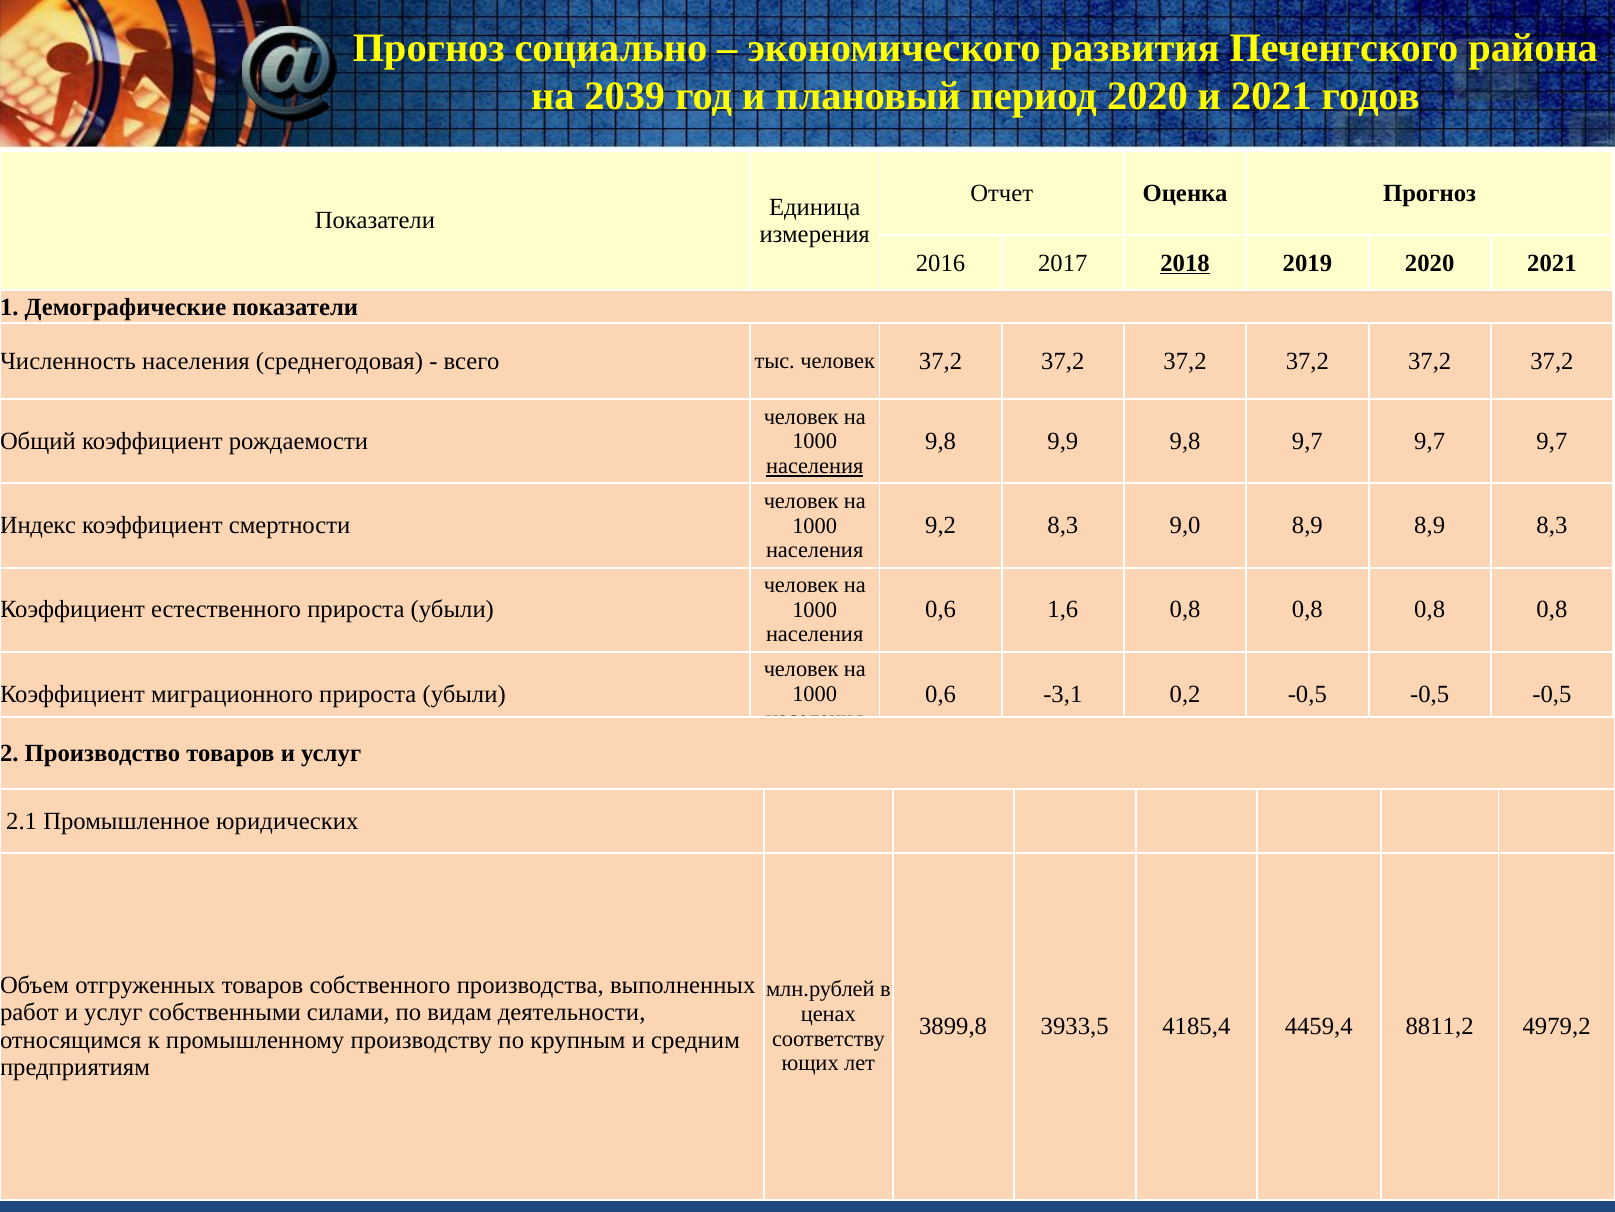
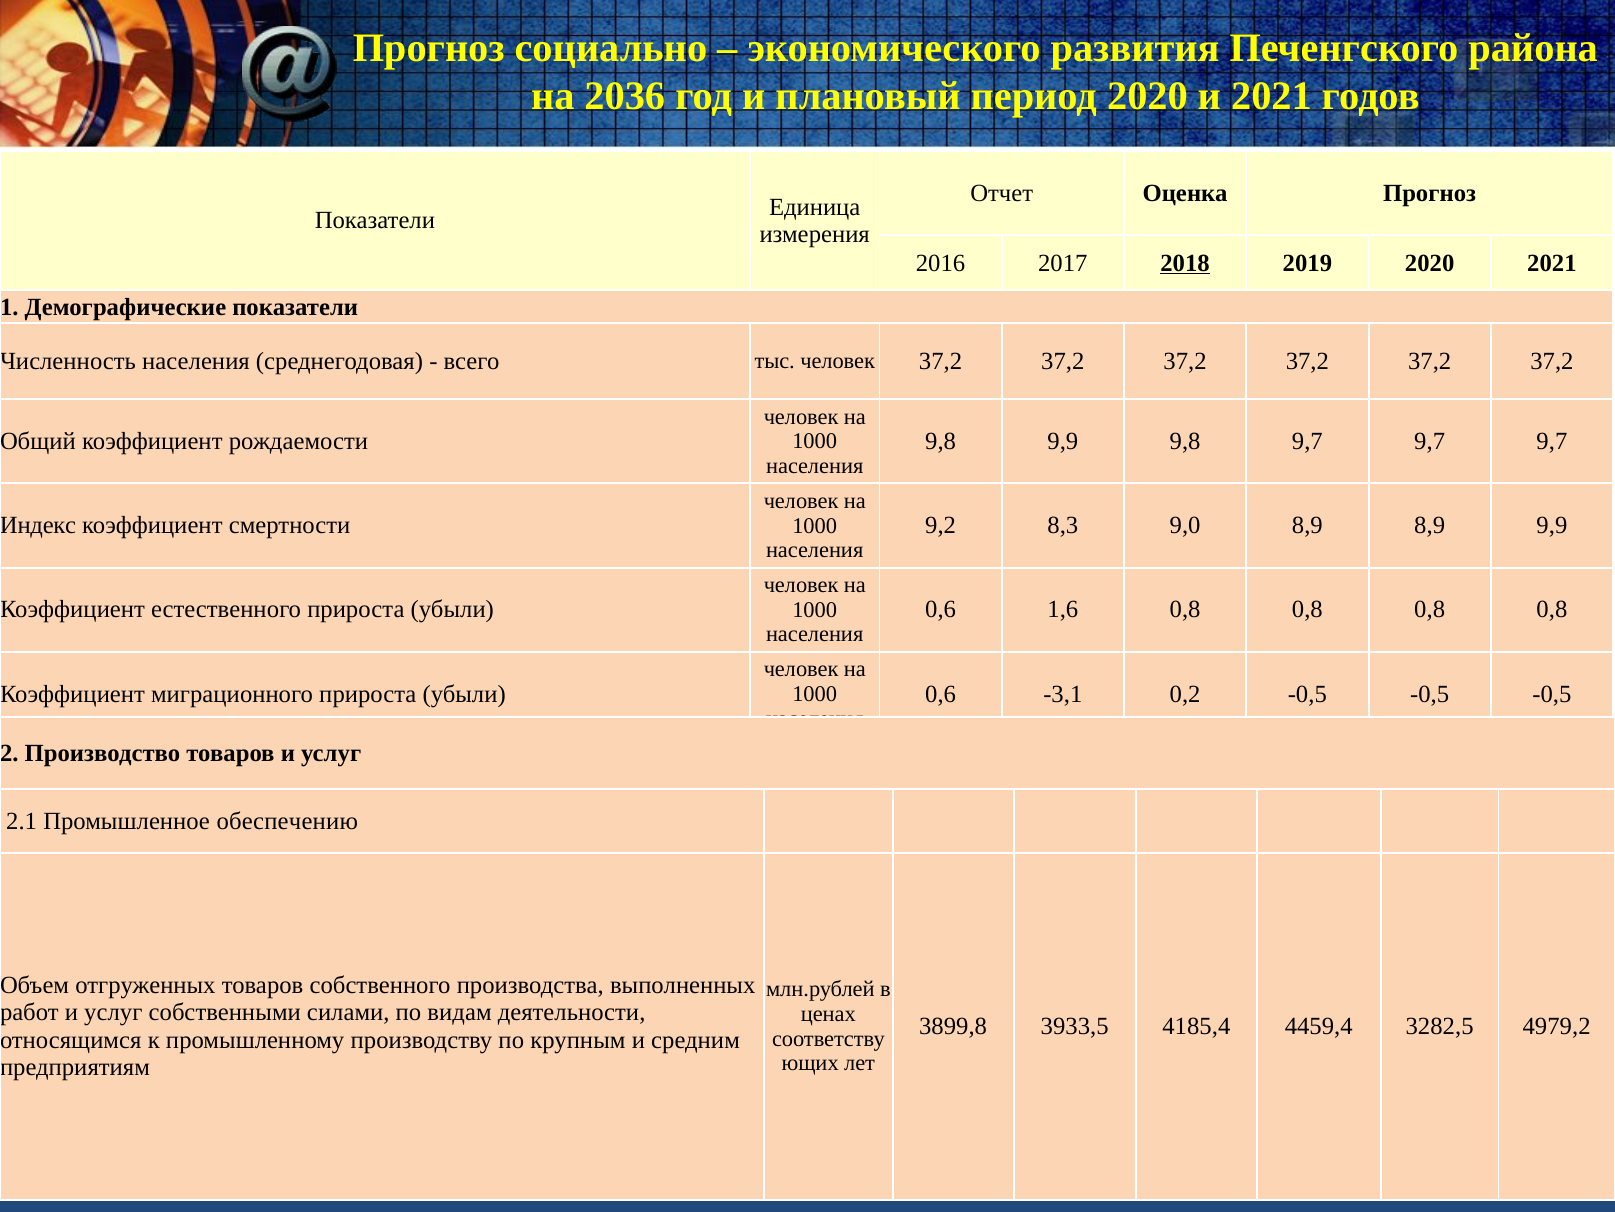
2039: 2039 -> 2036
населения at (815, 466) underline: present -> none
8,9 8,3: 8,3 -> 9,9
юридических: юридических -> обеспечению
8811,2: 8811,2 -> 3282,5
